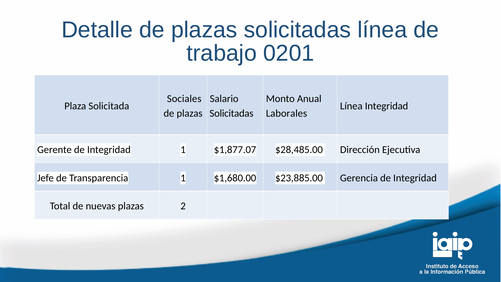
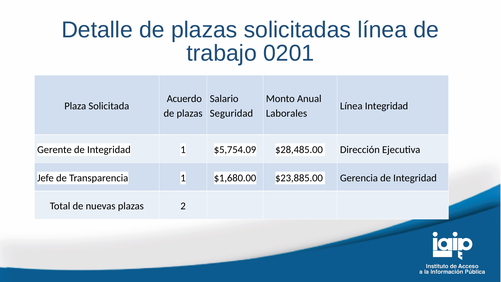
Sociales: Sociales -> Acuerdo
Solicitadas at (232, 113): Solicitadas -> Seguridad
$1,877.07: $1,877.07 -> $5,754.09
